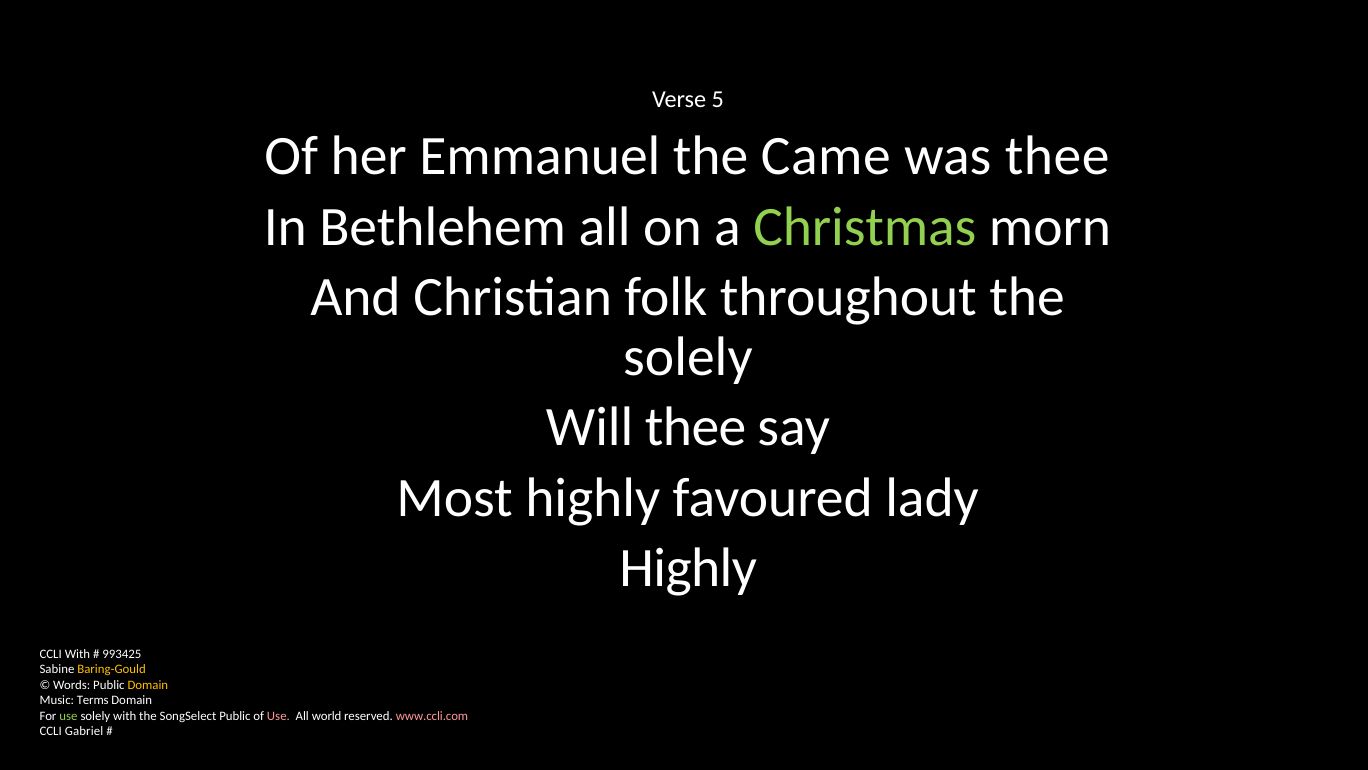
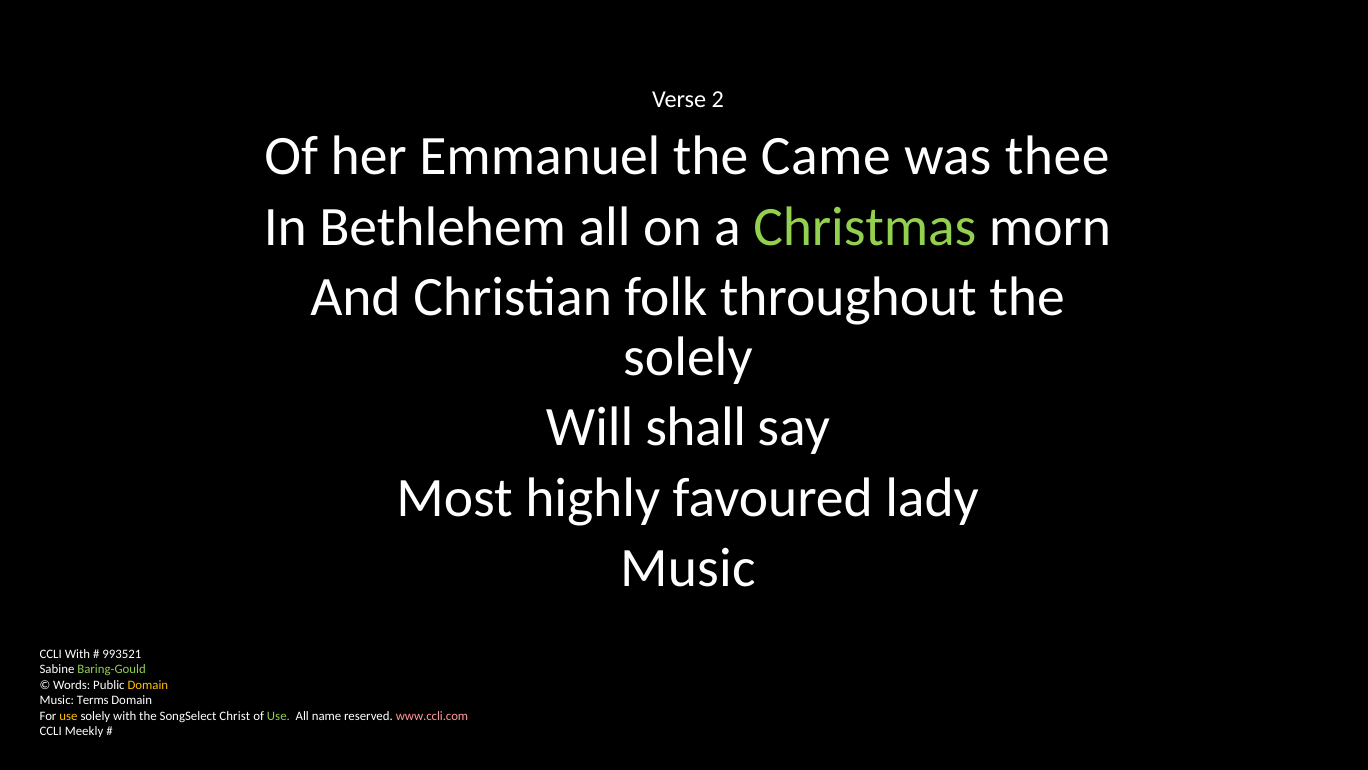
5: 5 -> 2
Will thee: thee -> shall
Highly at (688, 568): Highly -> Music
993425: 993425 -> 993521
Baring-Gould colour: yellow -> light green
use at (69, 715) colour: light green -> yellow
SongSelect Public: Public -> Christ
Use at (278, 715) colour: pink -> light green
world: world -> name
Gabriel: Gabriel -> Meekly
